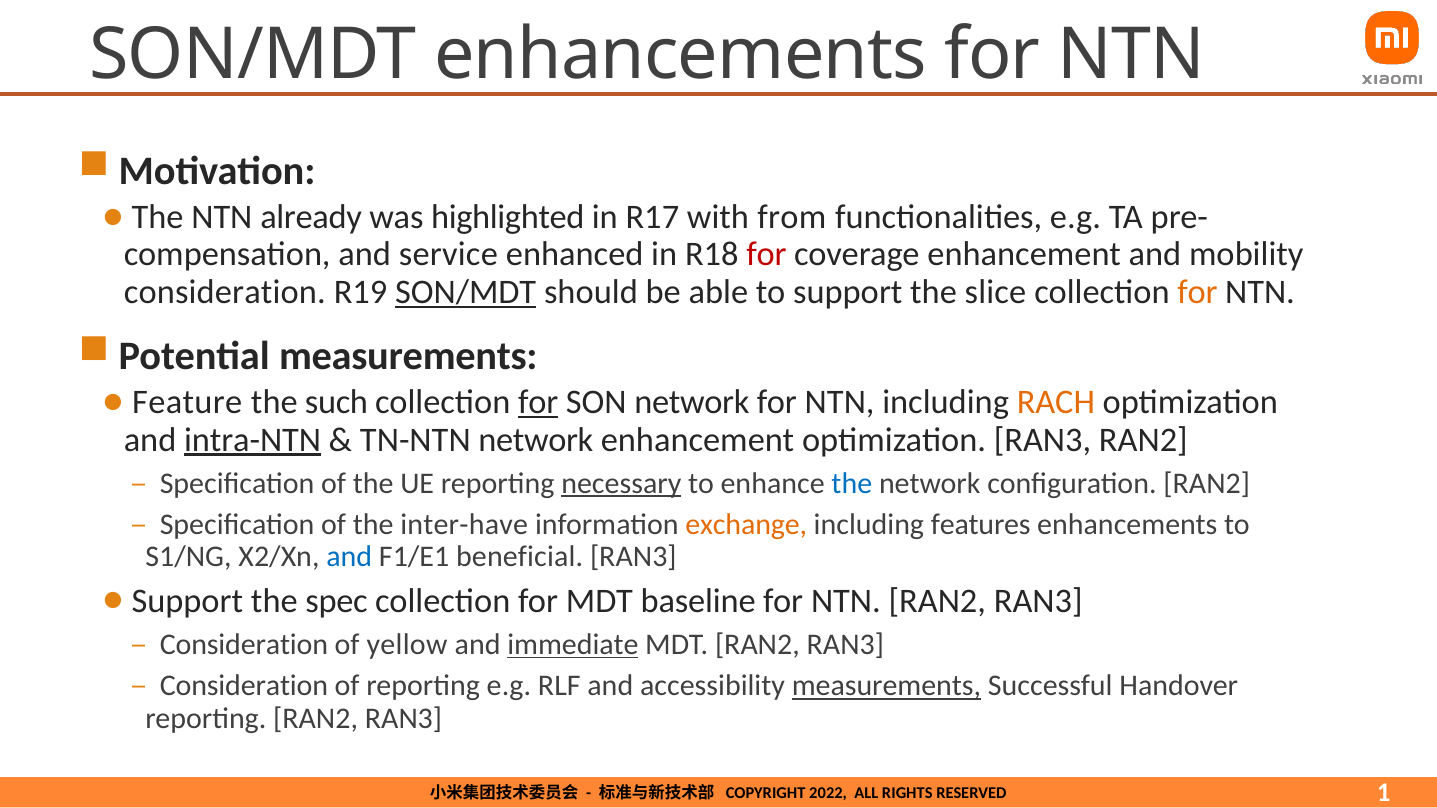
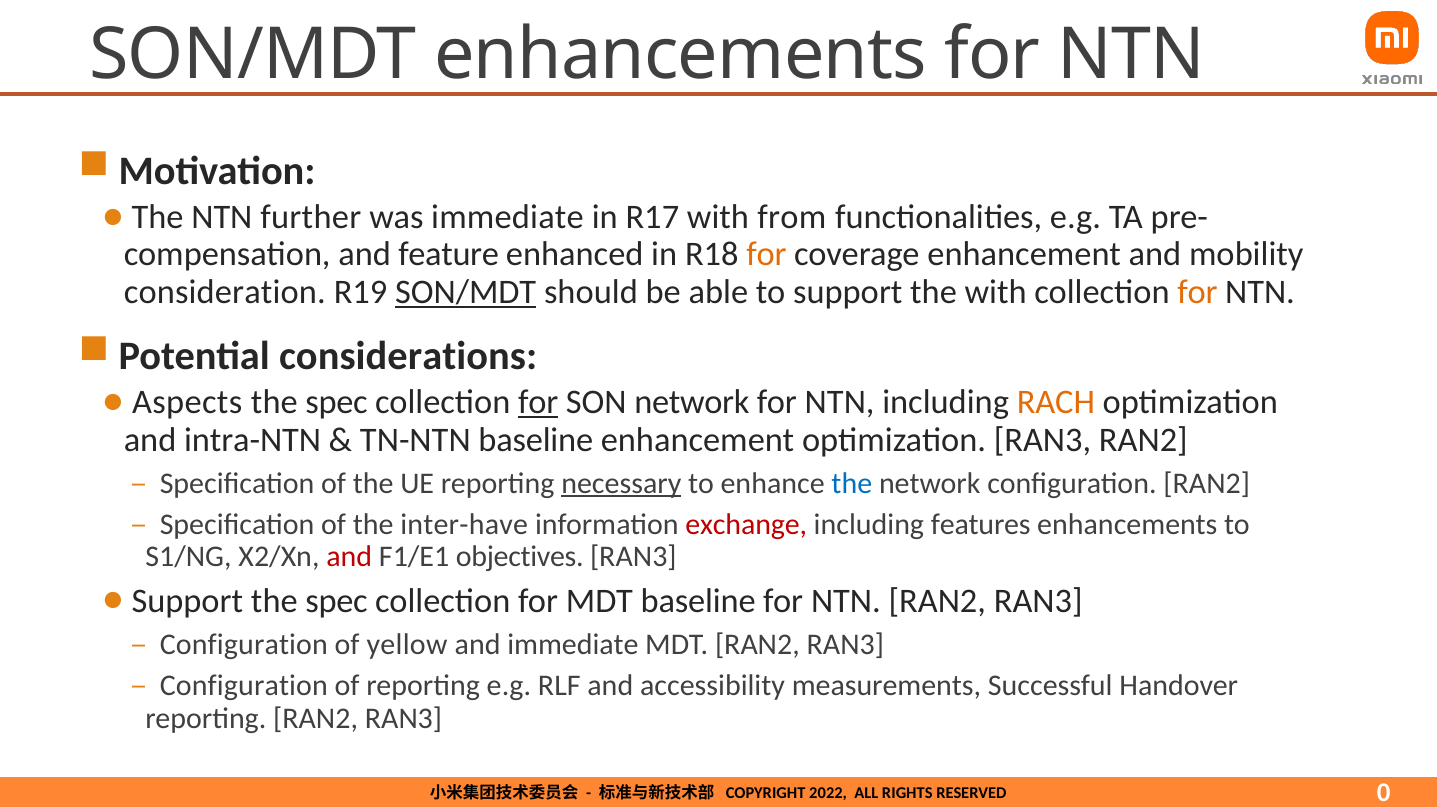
already: already -> further
was highlighted: highlighted -> immediate
service: service -> feature
for at (766, 255) colour: red -> orange
the slice: slice -> with
Potential measurements: measurements -> considerations
Feature: Feature -> Aspects
such at (336, 403): such -> spec
intra-NTN underline: present -> none
TN-NTN network: network -> baseline
exchange colour: orange -> red
and at (349, 557) colour: blue -> red
beneficial: beneficial -> objectives
Consideration at (244, 645): Consideration -> Configuration
immediate at (573, 645) underline: present -> none
Consideration at (244, 686): Consideration -> Configuration
measurements at (886, 686) underline: present -> none
1: 1 -> 0
